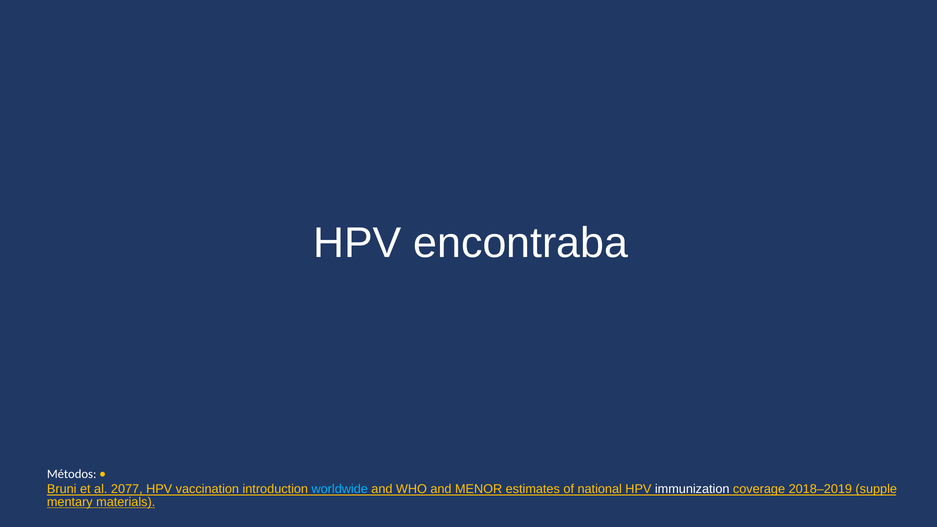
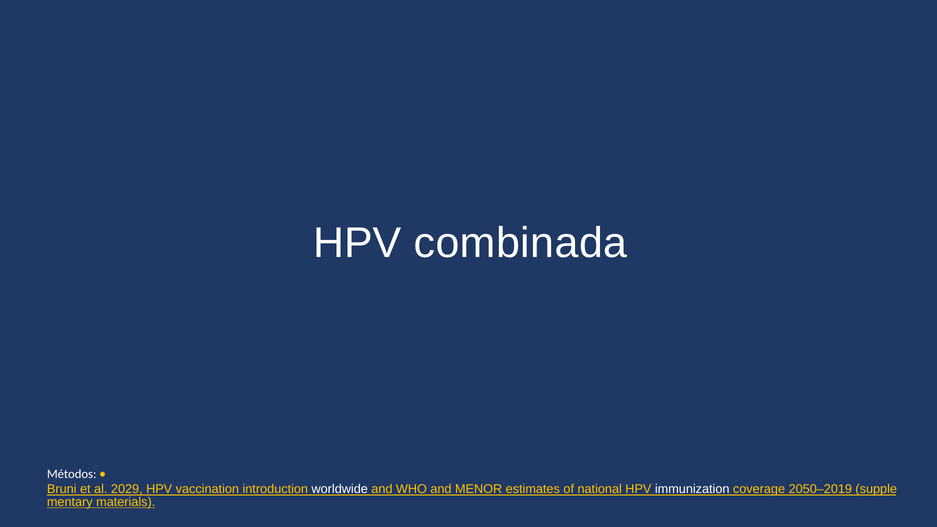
encontraba: encontraba -> combinada
2077: 2077 -> 2029
worldwide colour: light blue -> white
2018–2019: 2018–2019 -> 2050–2019
